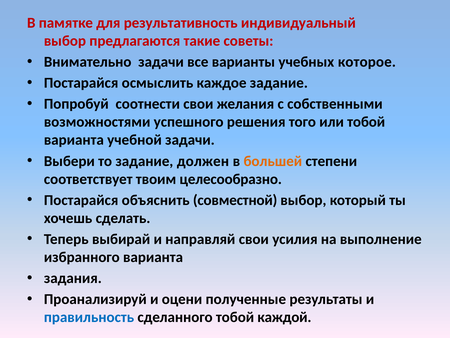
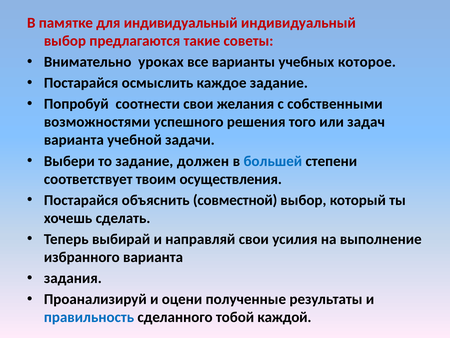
для результативность: результативность -> индивидуальный
Внимательно задачи: задачи -> уроках
или тобой: тобой -> задач
большей colour: orange -> blue
целесообразно: целесообразно -> осуществления
